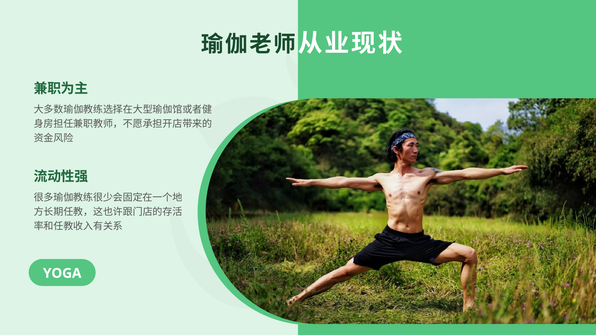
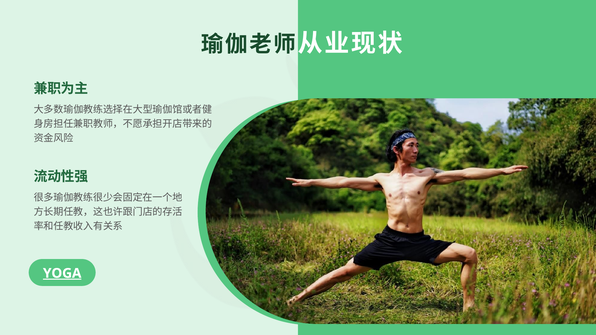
YOGA underline: none -> present
